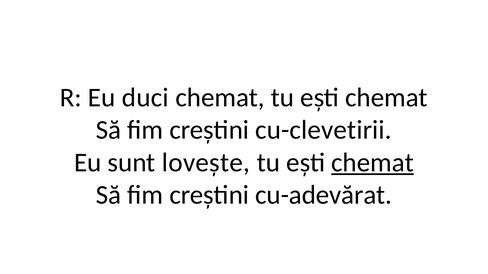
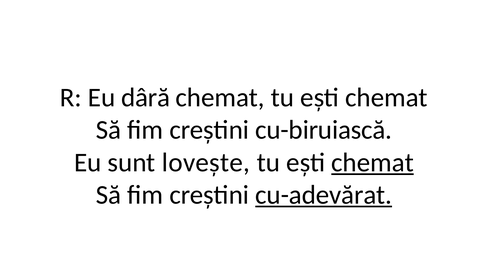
duci: duci -> dâră
cu-clevetirii: cu-clevetirii -> cu-biruiască
cu-adevărat underline: none -> present
